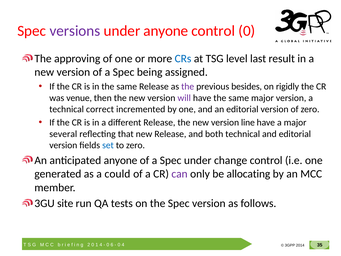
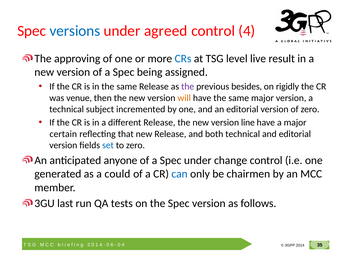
versions colour: purple -> blue
under anyone: anyone -> agreed
control 0: 0 -> 4
last: last -> live
will colour: purple -> orange
correct: correct -> subject
several: several -> certain
can colour: purple -> blue
allocating: allocating -> chairmen
site: site -> last
